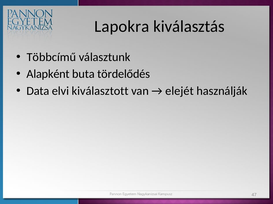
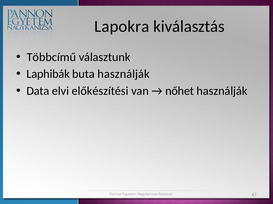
Alapként: Alapként -> Laphibák
buta tördelődés: tördelődés -> használják
kiválasztott: kiválasztott -> előkészítési
elejét: elejét -> nőhet
